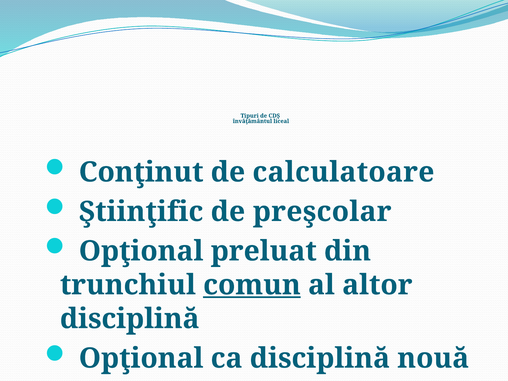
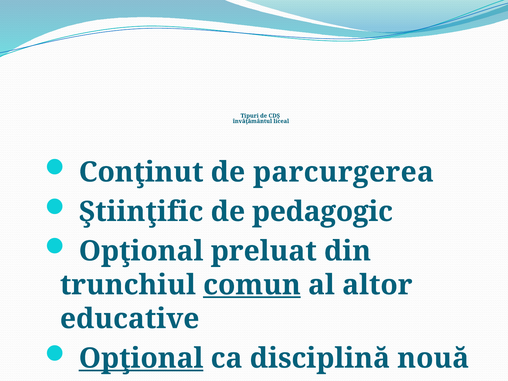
calculatoare: calculatoare -> parcurgerea
preşcolar: preşcolar -> pedagogic
disciplină at (130, 319): disciplină -> educative
Opţional at (141, 358) underline: none -> present
